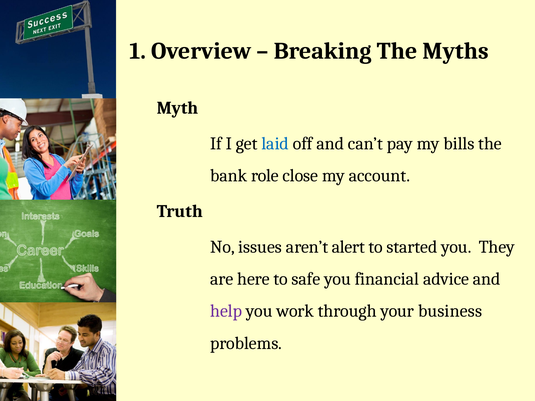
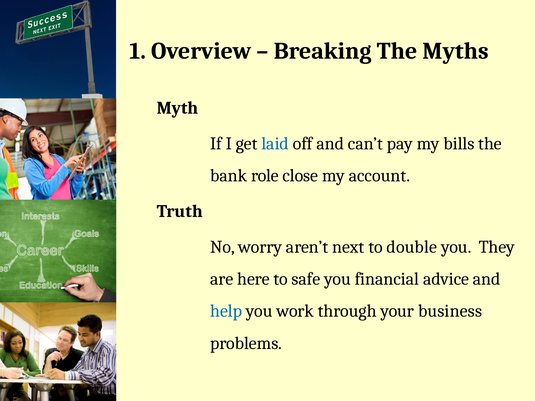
issues: issues -> worry
alert: alert -> next
started: started -> double
help colour: purple -> blue
